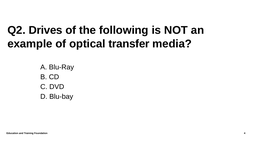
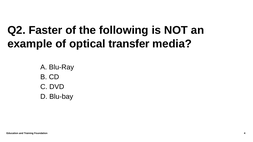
Drives: Drives -> Faster
